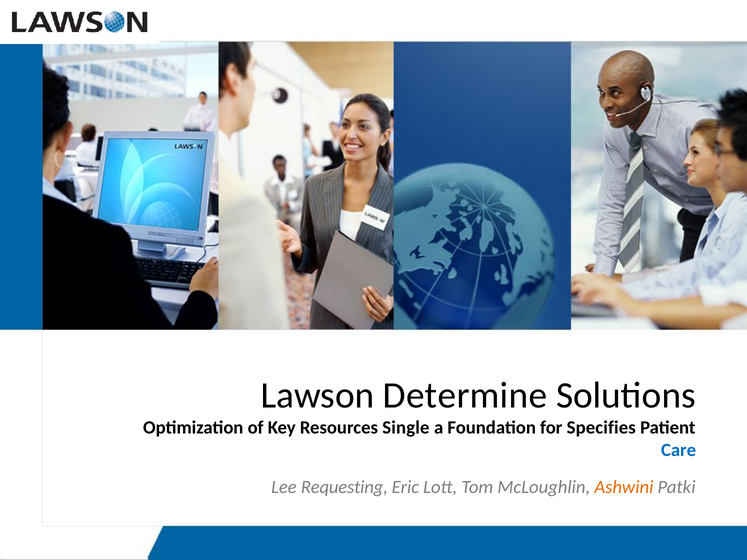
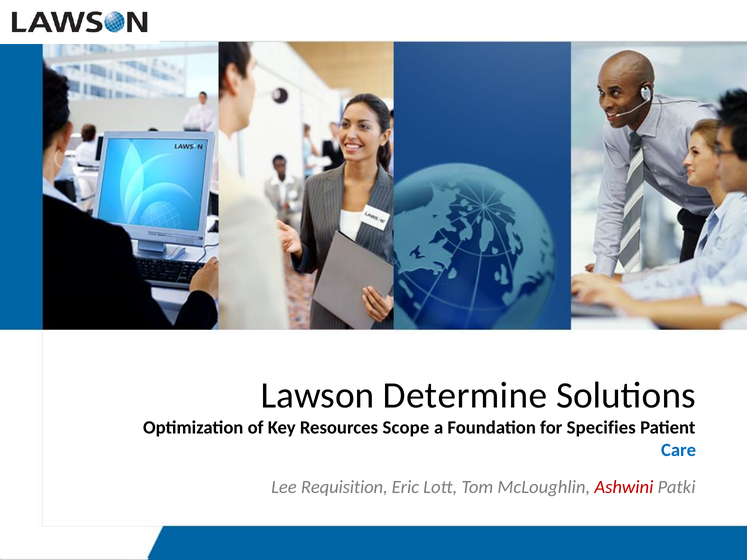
Single: Single -> Scope
Requesting: Requesting -> Requisition
Ashwini colour: orange -> red
